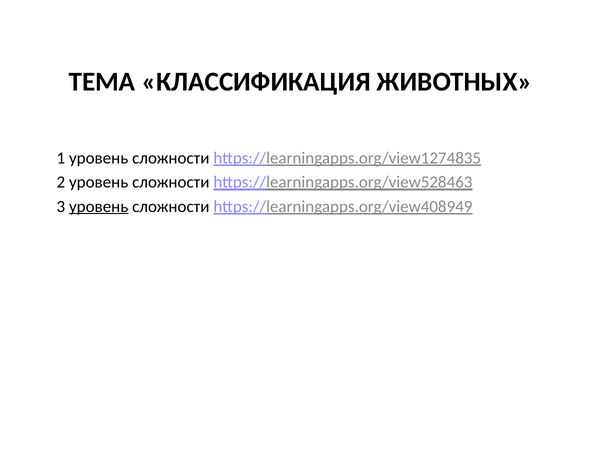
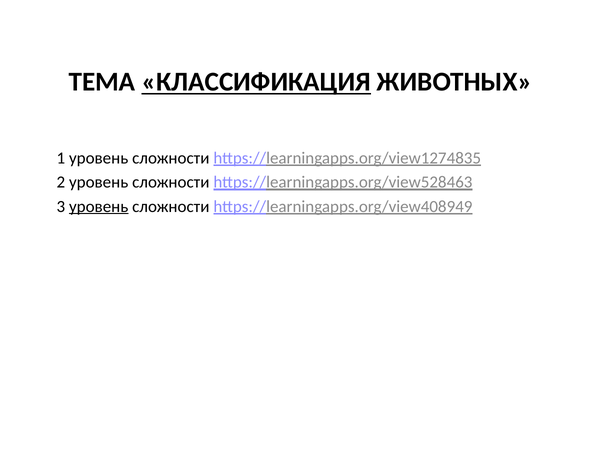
КЛАССИФИКАЦИЯ underline: none -> present
